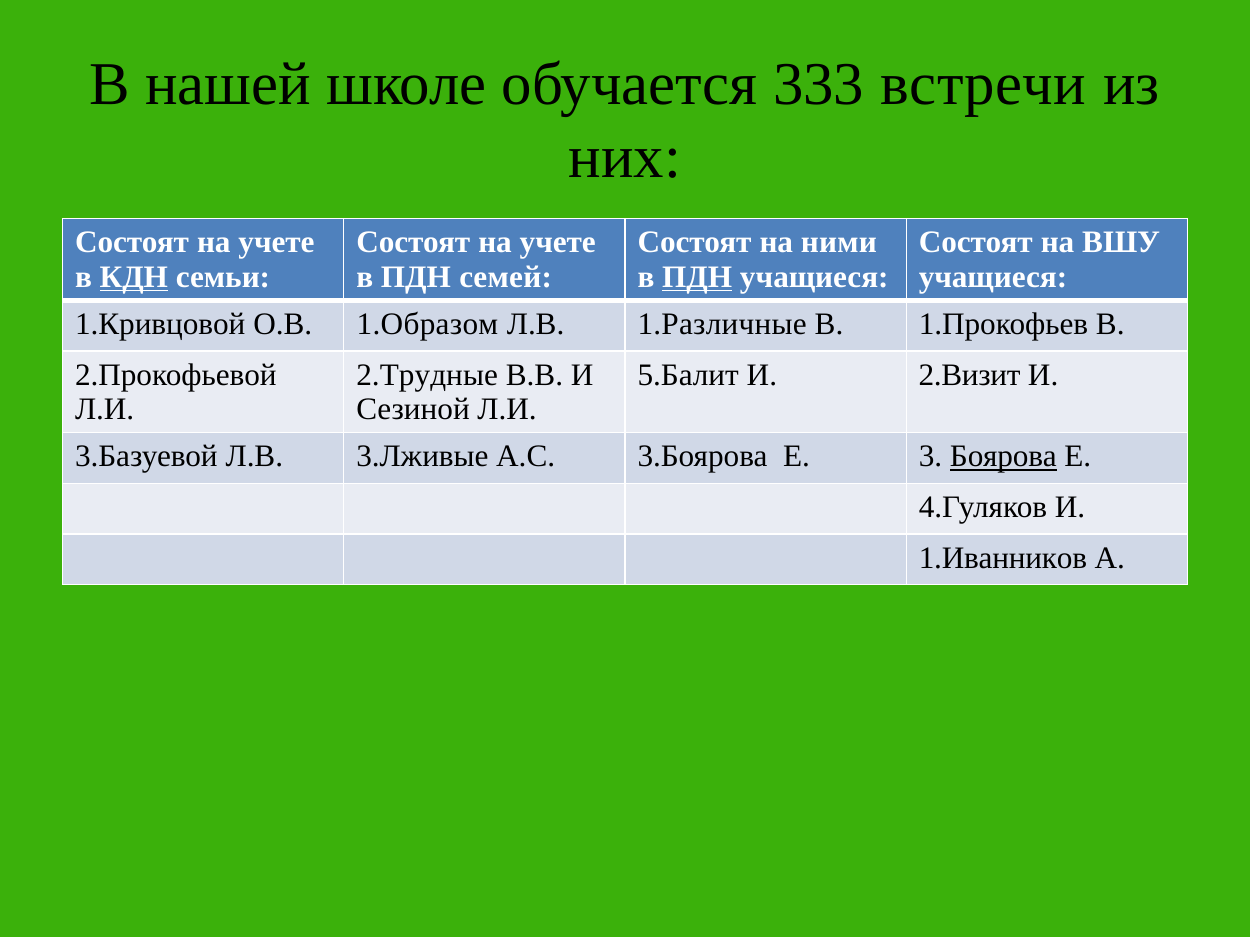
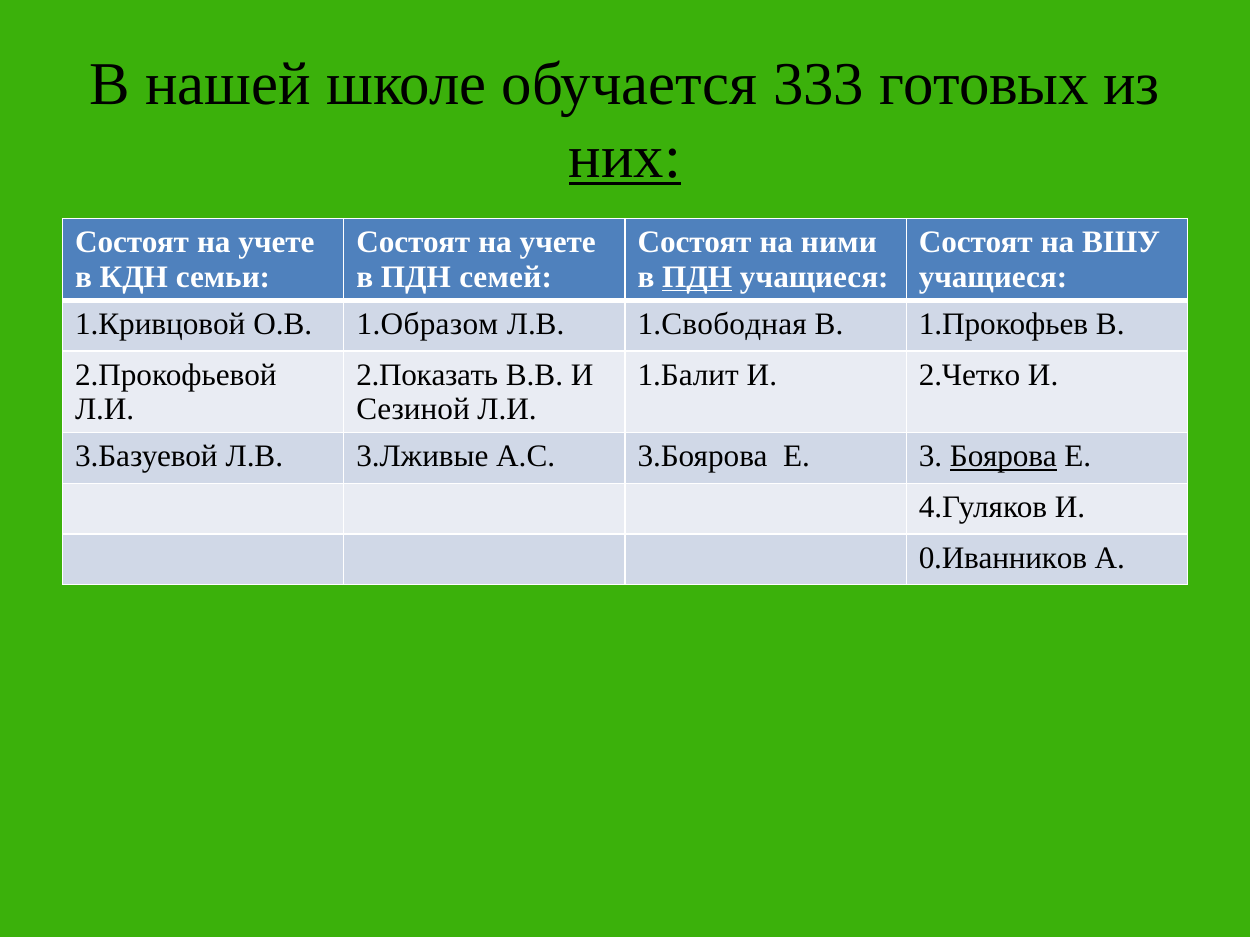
встречи: встречи -> готовых
них underline: none -> present
КДН underline: present -> none
1.Различные: 1.Различные -> 1.Свободная
2.Трудные: 2.Трудные -> 2.Показать
5.Балит: 5.Балит -> 1.Балит
2.Визит: 2.Визит -> 2.Четко
1.Иванников: 1.Иванников -> 0.Иванников
